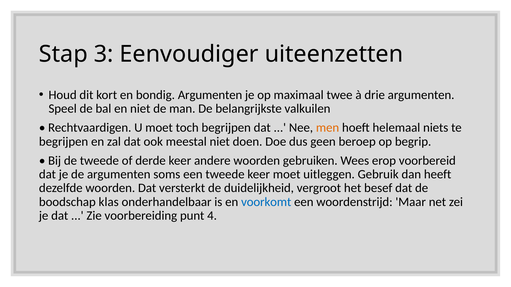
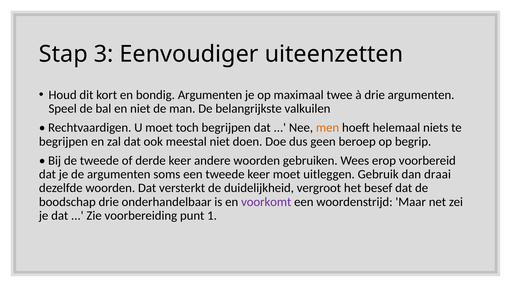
heeft: heeft -> draai
boodschap klas: klas -> drie
voorkomt colour: blue -> purple
4: 4 -> 1
